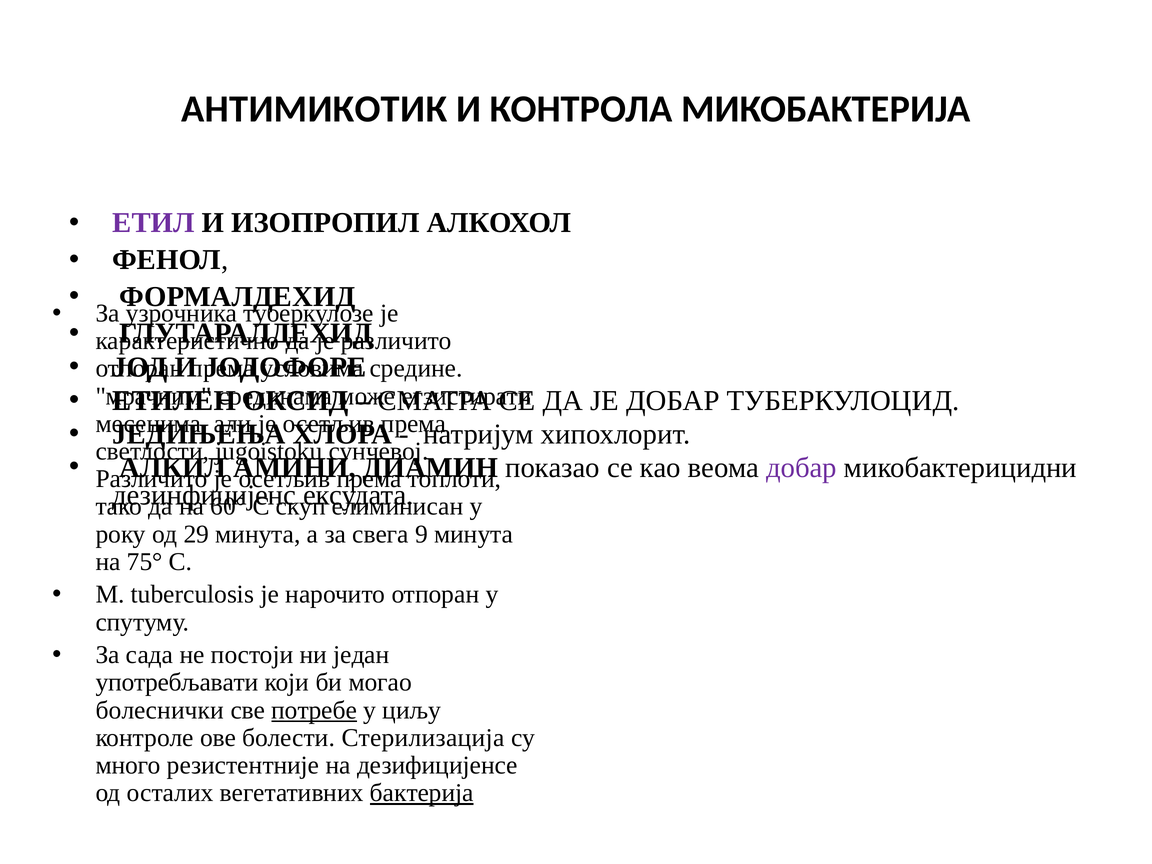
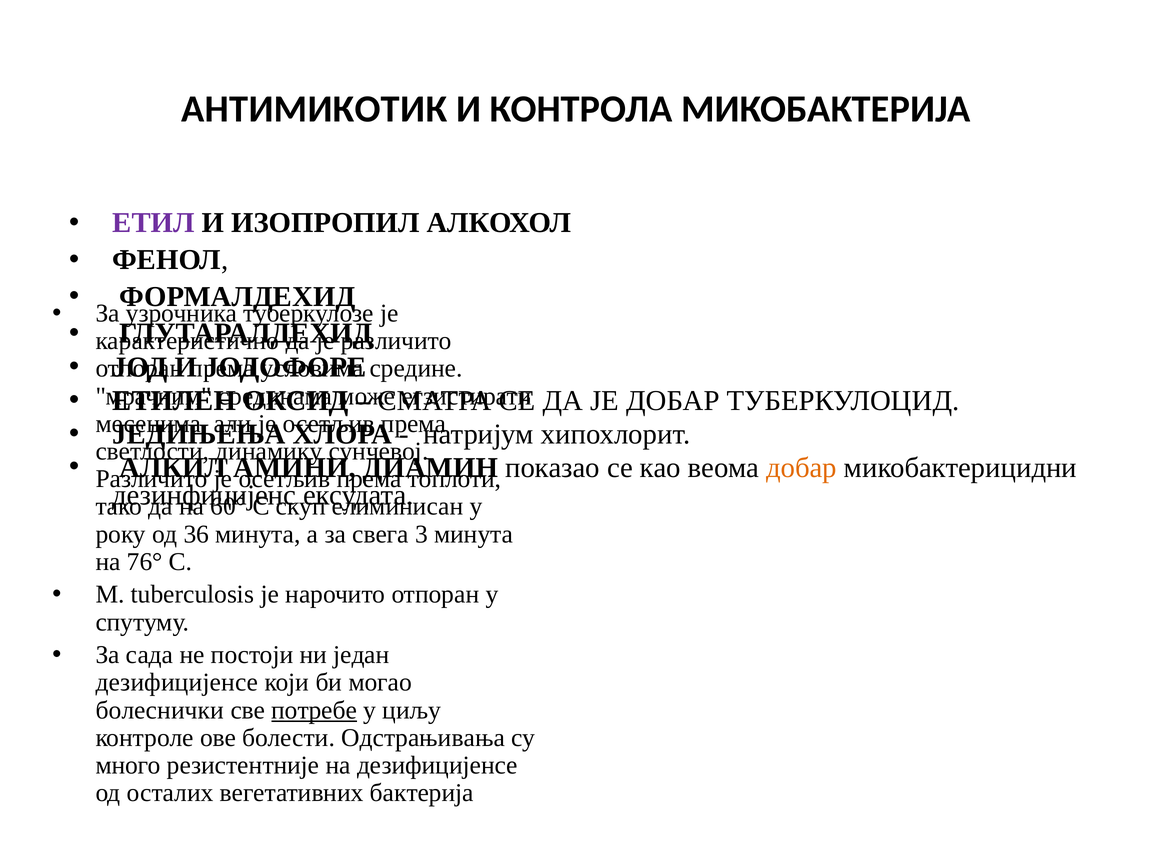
jugoistoku: jugoistoku -> динамику
добар at (801, 468) colour: purple -> orange
29: 29 -> 36
9: 9 -> 3
75°: 75° -> 76°
употребљавати at (177, 683): употребљавати -> дезифицијенсе
Стерилизација: Стерилизација -> Одстрањивања
бактерија underline: present -> none
